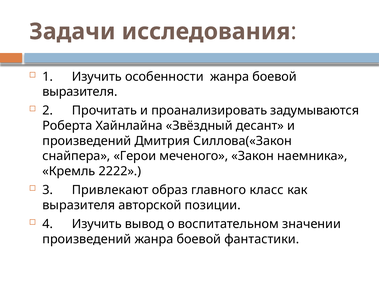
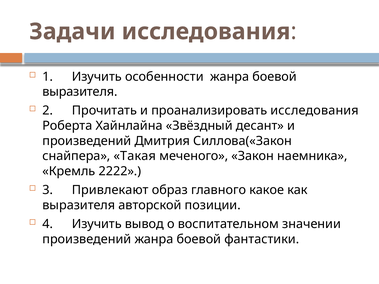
проанализировать задумываются: задумываются -> исследования
Герои: Герои -> Такая
класс: класс -> какое
